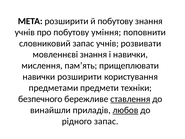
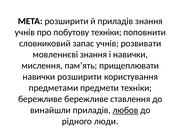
й побутову: побутову -> приладів
побутову уміння: уміння -> техніки
безпечного at (40, 99): безпечного -> бережливе
ставлення underline: present -> none
рідного запас: запас -> люди
